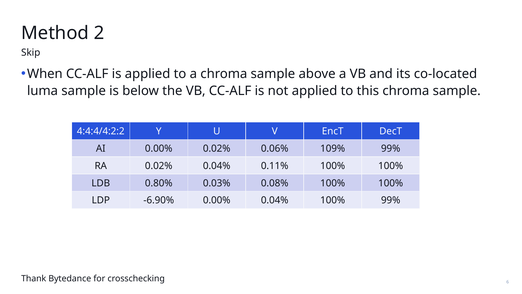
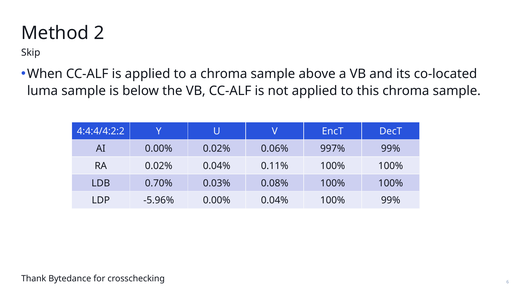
109%: 109% -> 997%
0.80%: 0.80% -> 0.70%
-6.90%: -6.90% -> -5.96%
